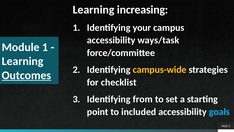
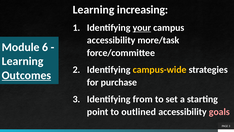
your underline: none -> present
ways/task: ways/task -> more/task
Module 1: 1 -> 6
checklist: checklist -> purchase
included: included -> outlined
goals colour: light blue -> pink
